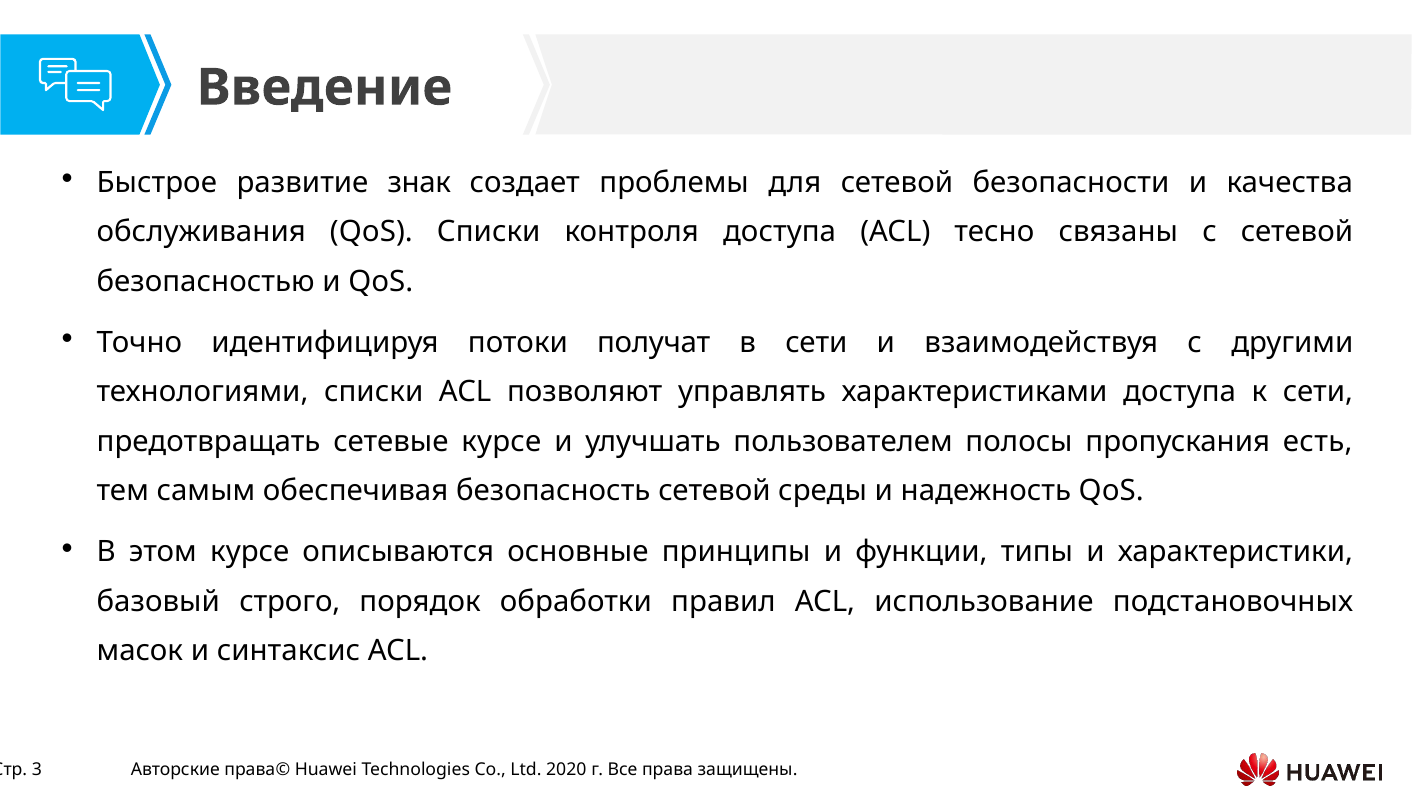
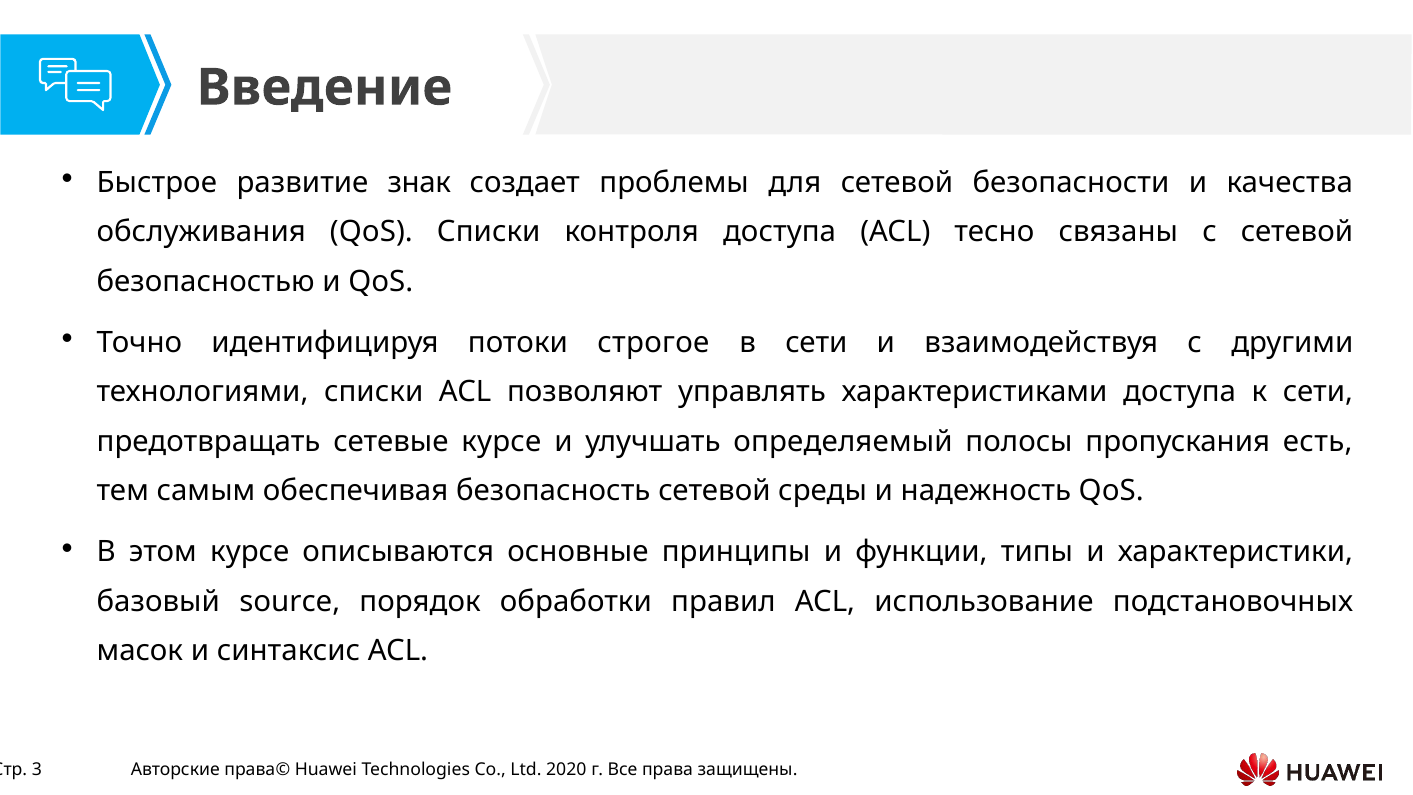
получат: получат -> строгое
пользователем: пользователем -> определяемый
строго: строго -> source
